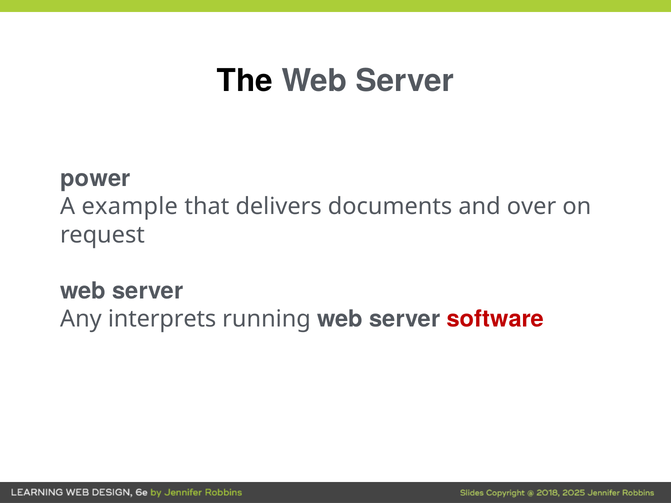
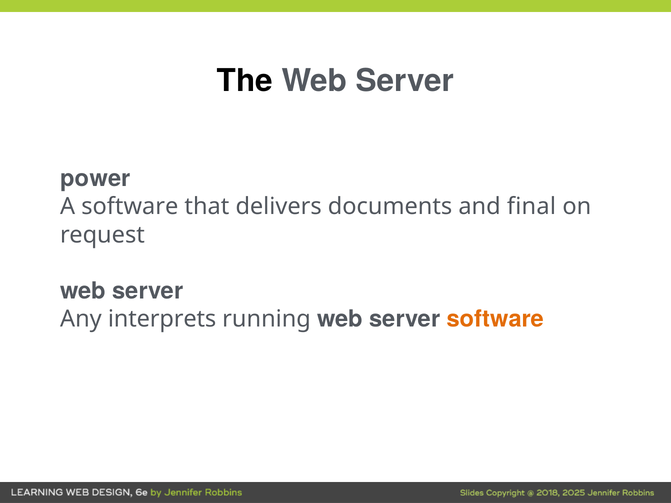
A example: example -> software
over: over -> final
software at (495, 319) colour: red -> orange
